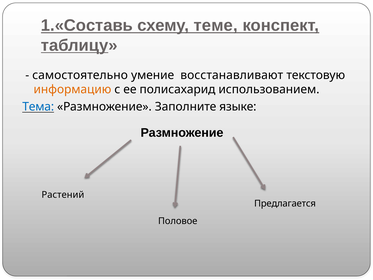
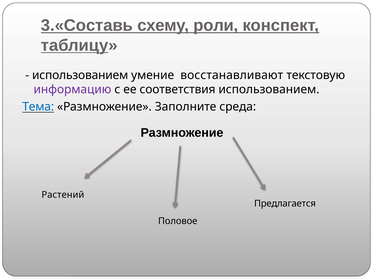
1.«Составь: 1.«Составь -> 3.«Составь
теме: теме -> роли
самостоятельно at (80, 75): самостоятельно -> использованием
информацию colour: orange -> purple
полисахарид: полисахарид -> соответствия
языке: языке -> среда
